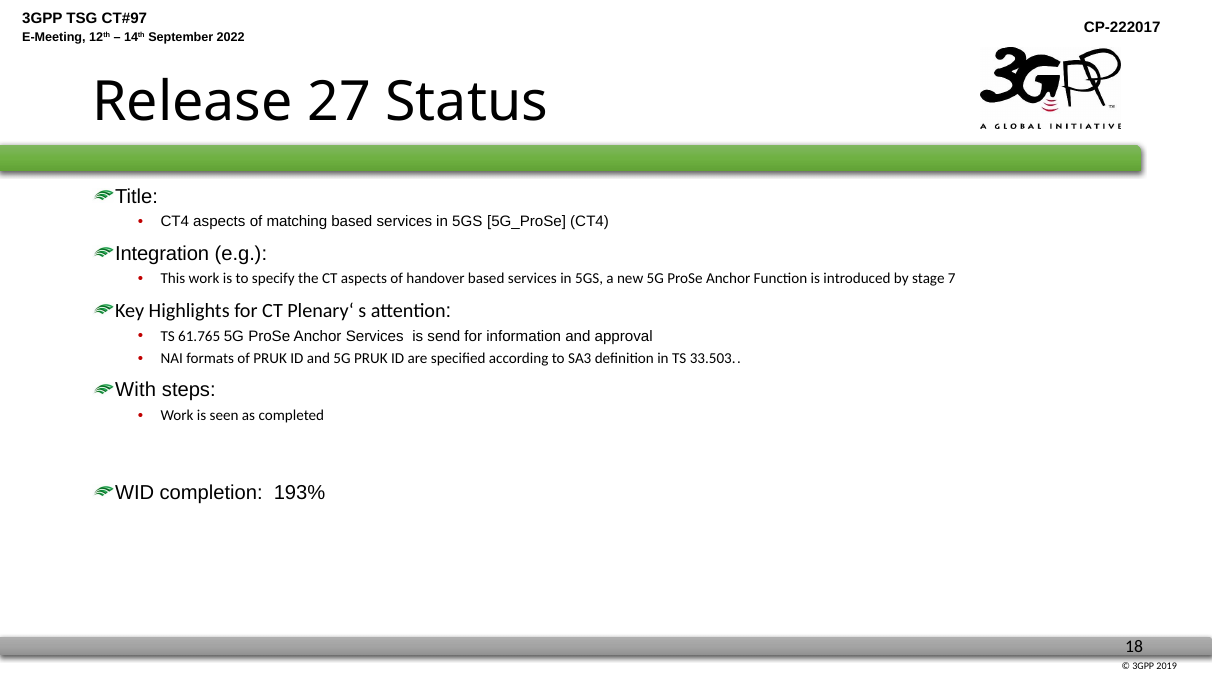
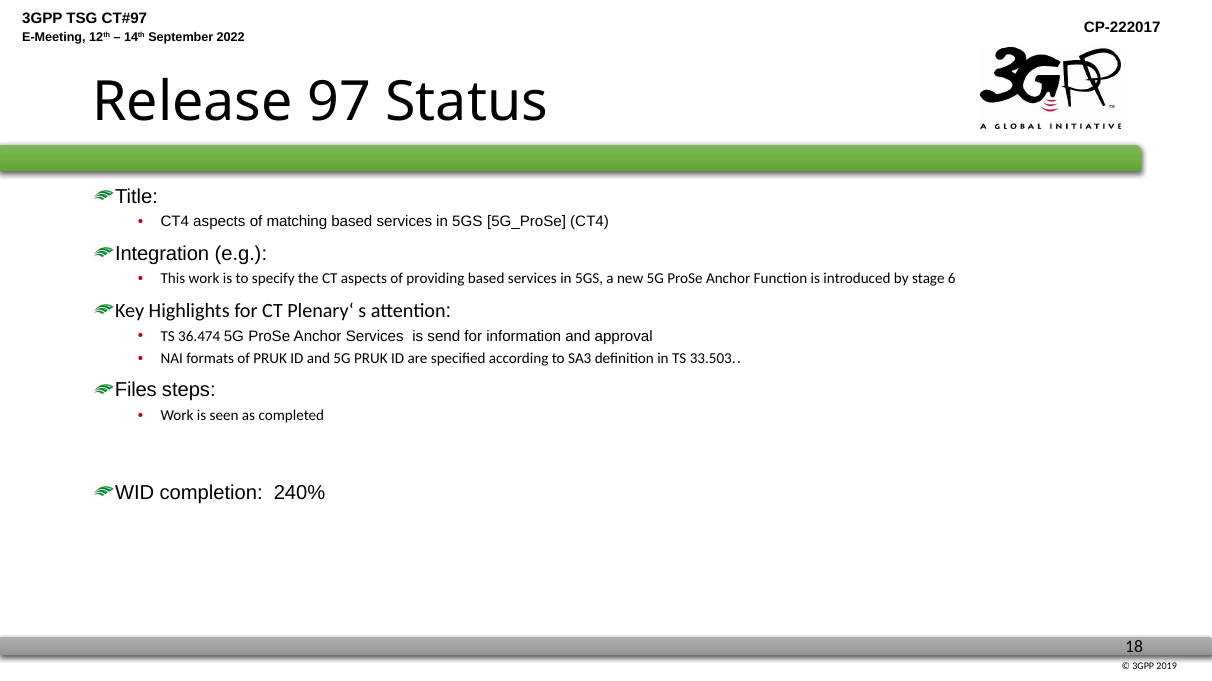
27: 27 -> 97
handover: handover -> providing
7: 7 -> 6
61.765: 61.765 -> 36.474
With: With -> Files
193%: 193% -> 240%
